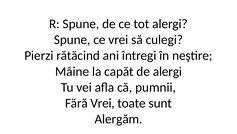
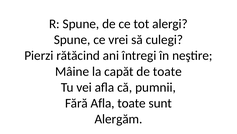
de alergi: alergi -> toate
Fără Vrei: Vrei -> Afla
